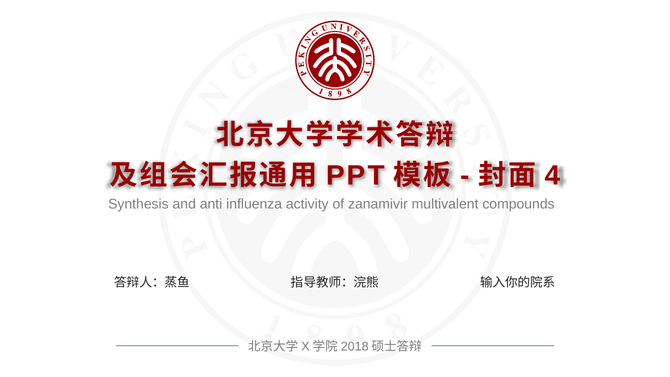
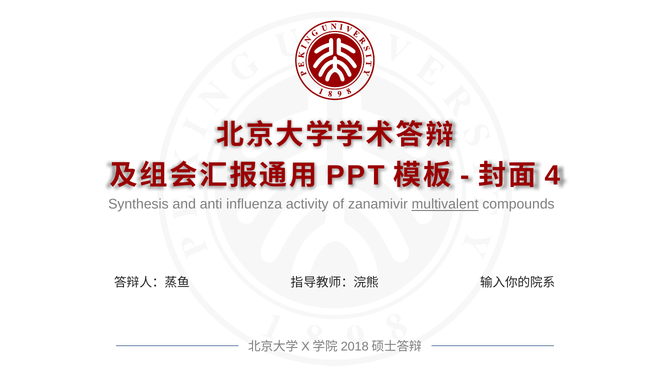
multivalent underline: none -> present
